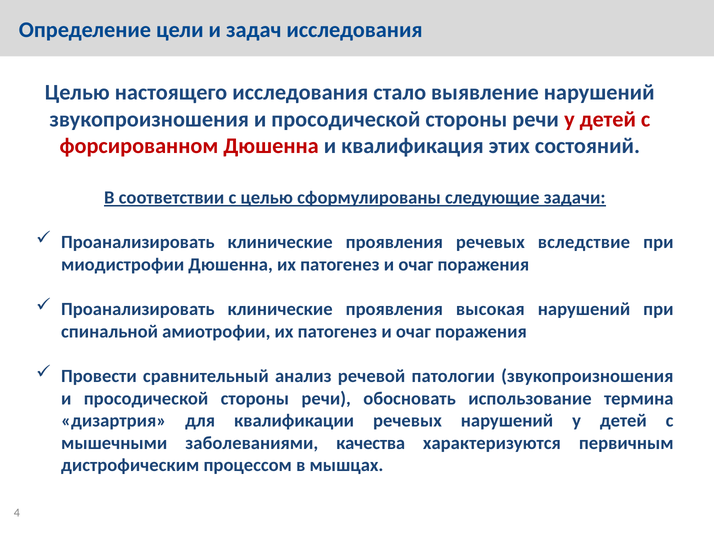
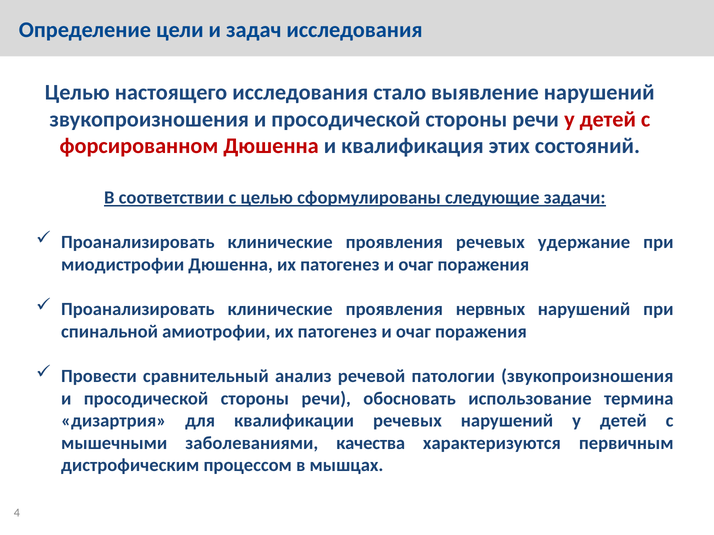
вследствие: вследствие -> удержание
высокая: высокая -> нервных
